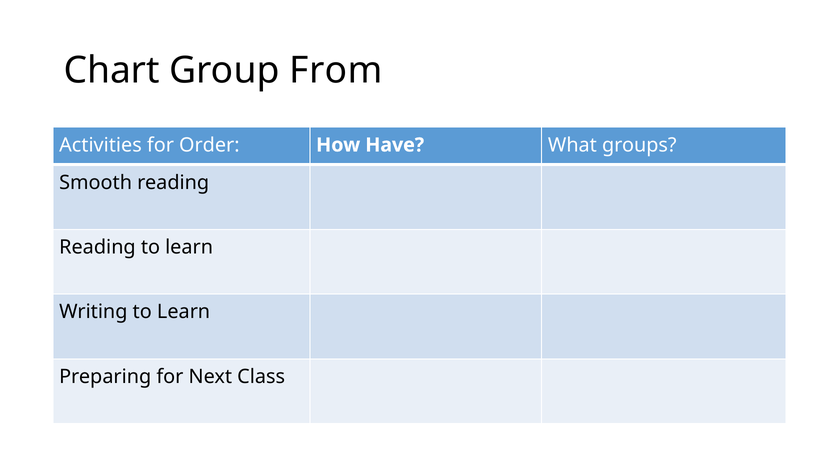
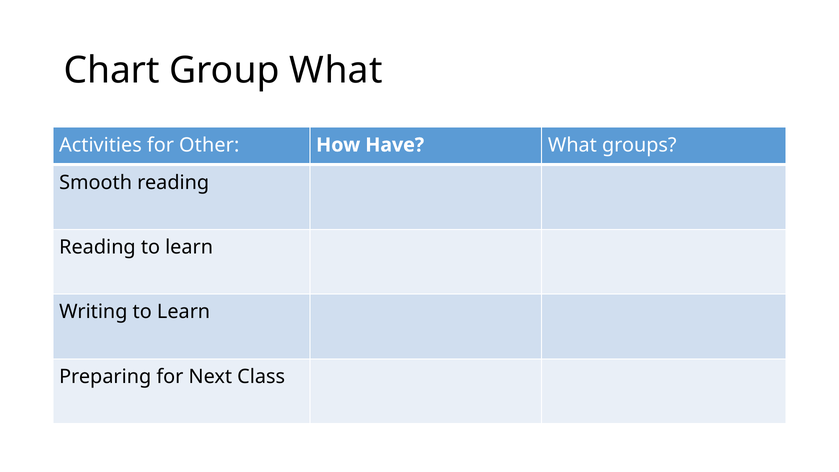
Group From: From -> What
Order: Order -> Other
